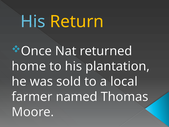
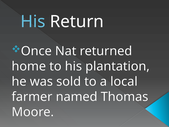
Return colour: yellow -> white
